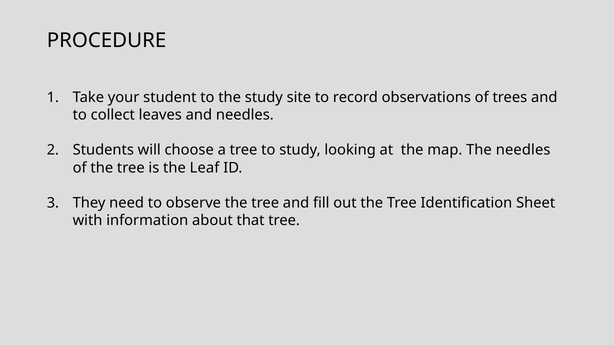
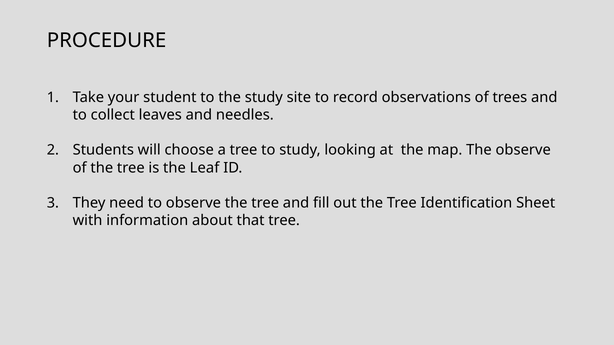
The needles: needles -> observe
